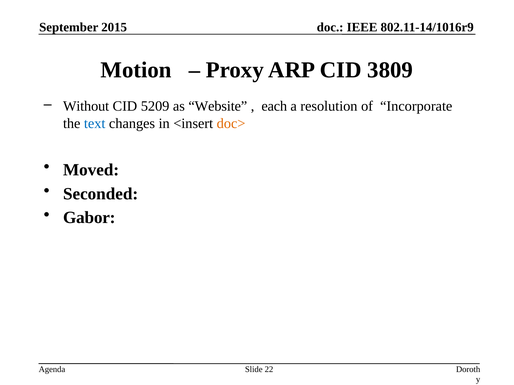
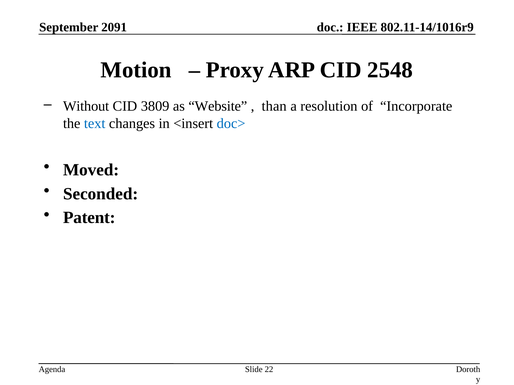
2015: 2015 -> 2091
3809: 3809 -> 2548
5209: 5209 -> 3809
each: each -> than
doc> colour: orange -> blue
Gabor: Gabor -> Patent
